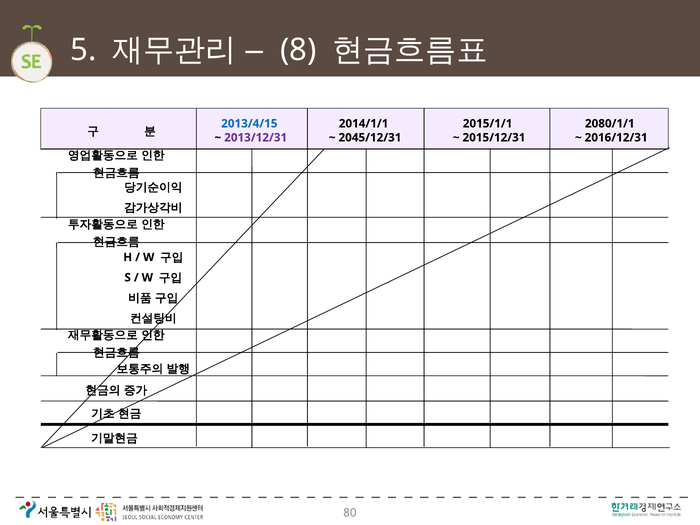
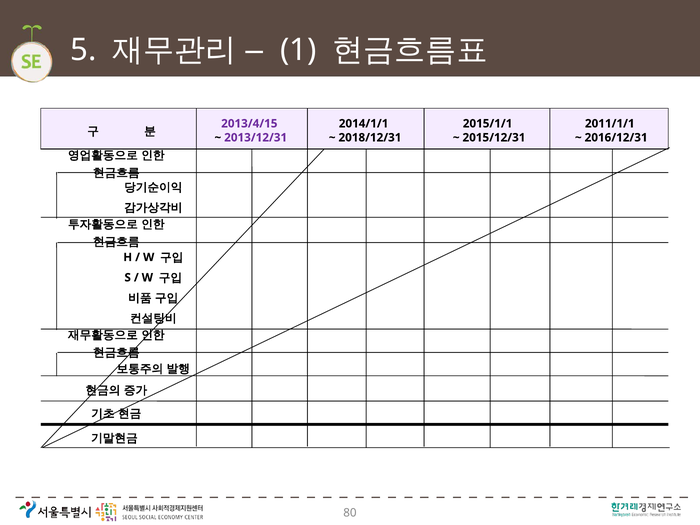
8: 8 -> 1
2080/1/1: 2080/1/1 -> 2011/1/1
2013/4/15 colour: blue -> purple
2045/12/31: 2045/12/31 -> 2018/12/31
